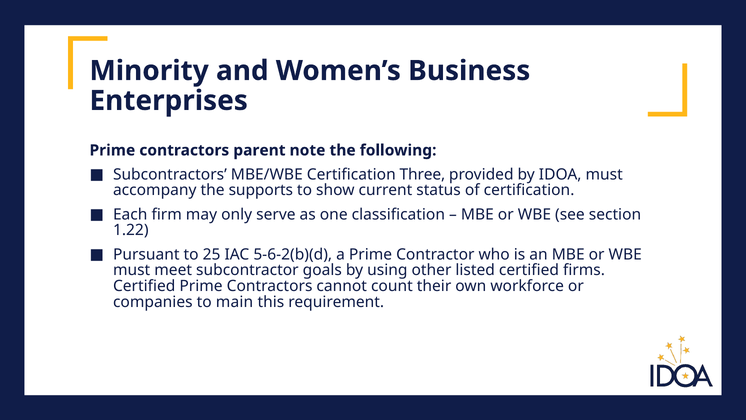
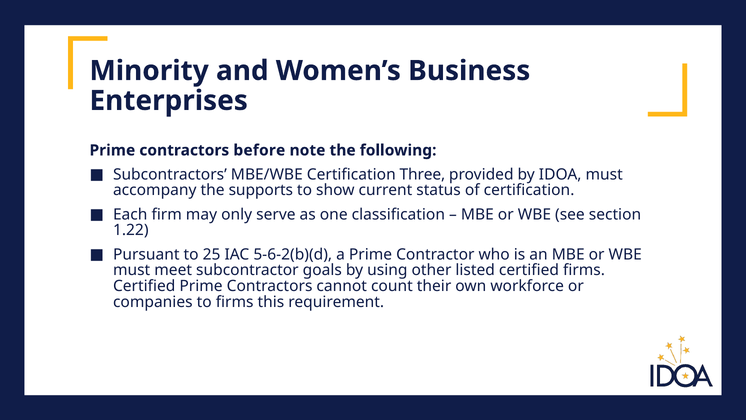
parent: parent -> before
to main: main -> firms
